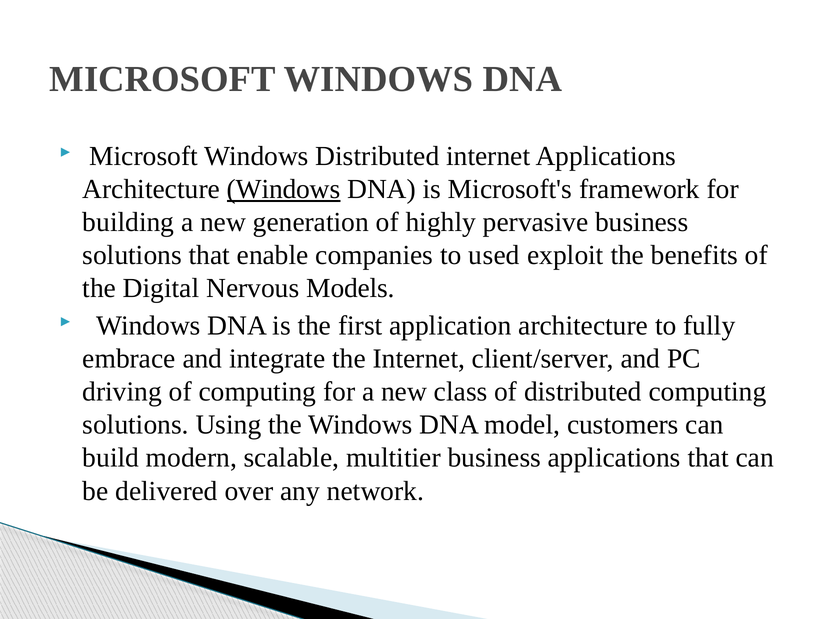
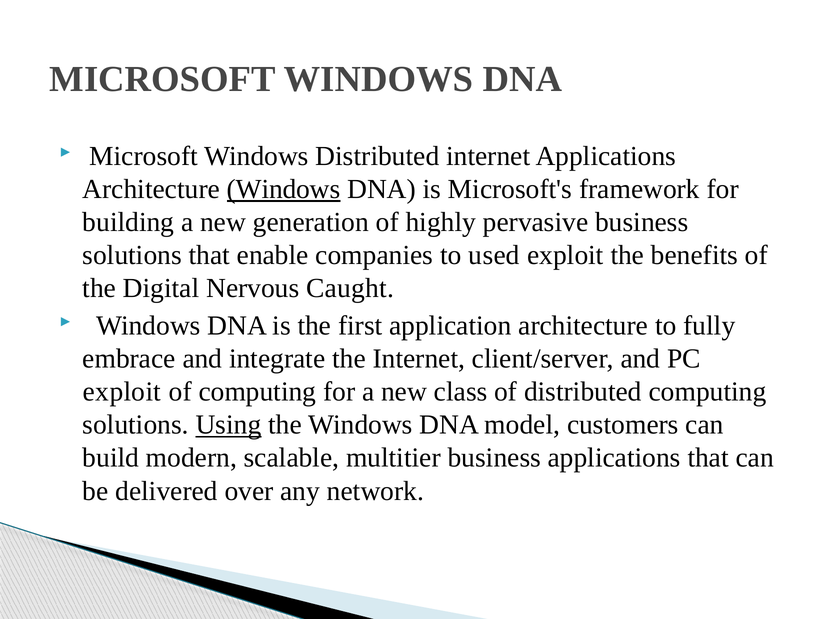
Models: Models -> Caught
driving at (122, 392): driving -> exploit
Using underline: none -> present
